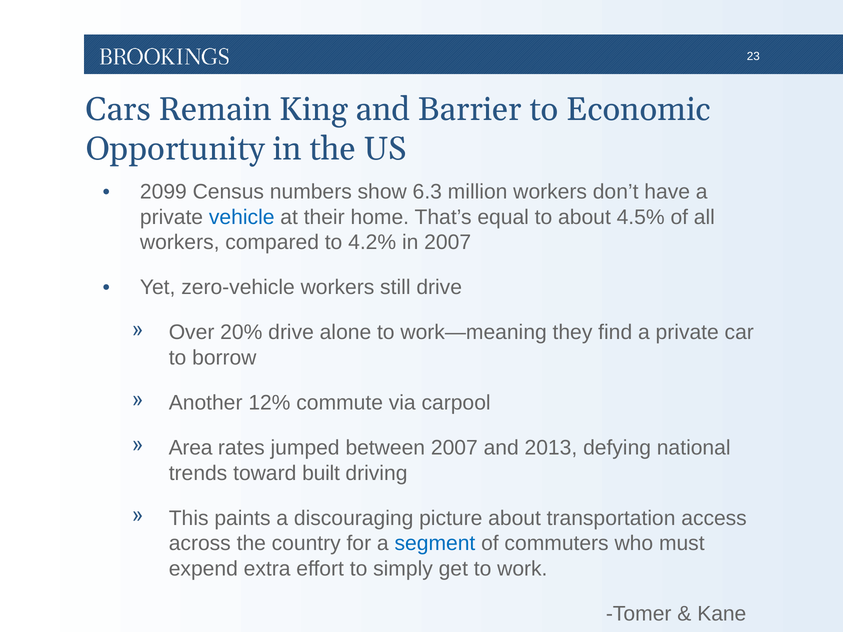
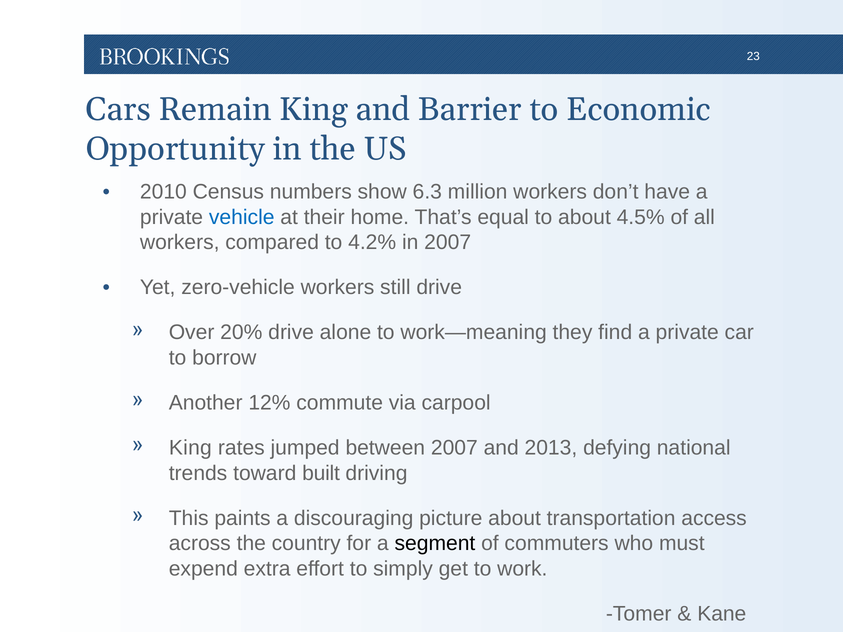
2099: 2099 -> 2010
Area at (191, 448): Area -> King
segment colour: blue -> black
